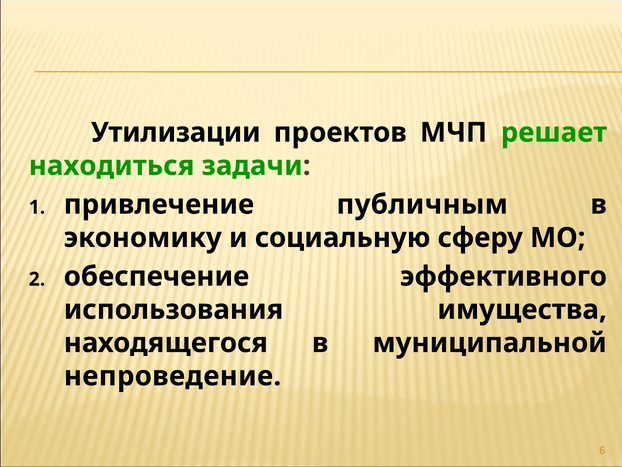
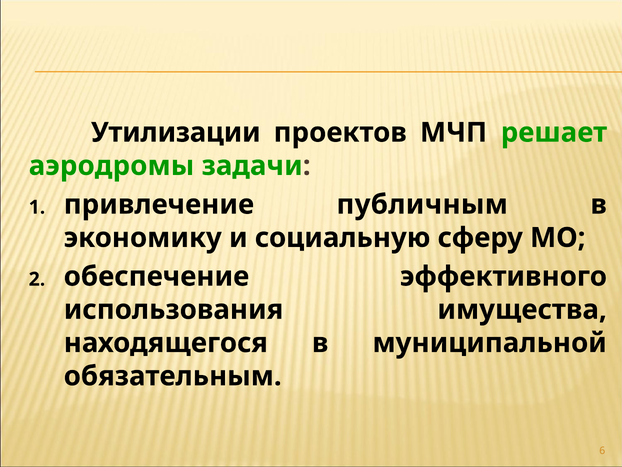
находиться: находиться -> аэродромы
непроведение: непроведение -> обязательным
